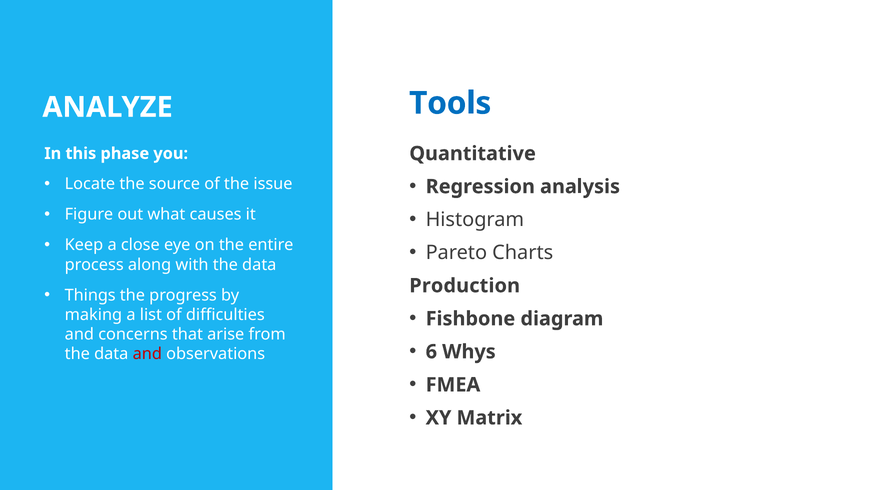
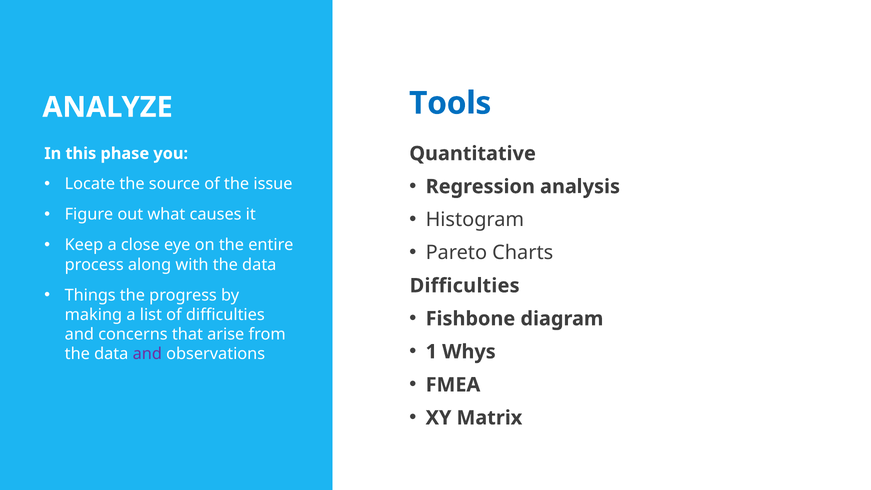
Production at (465, 286): Production -> Difficulties
6: 6 -> 1
and at (147, 354) colour: red -> purple
